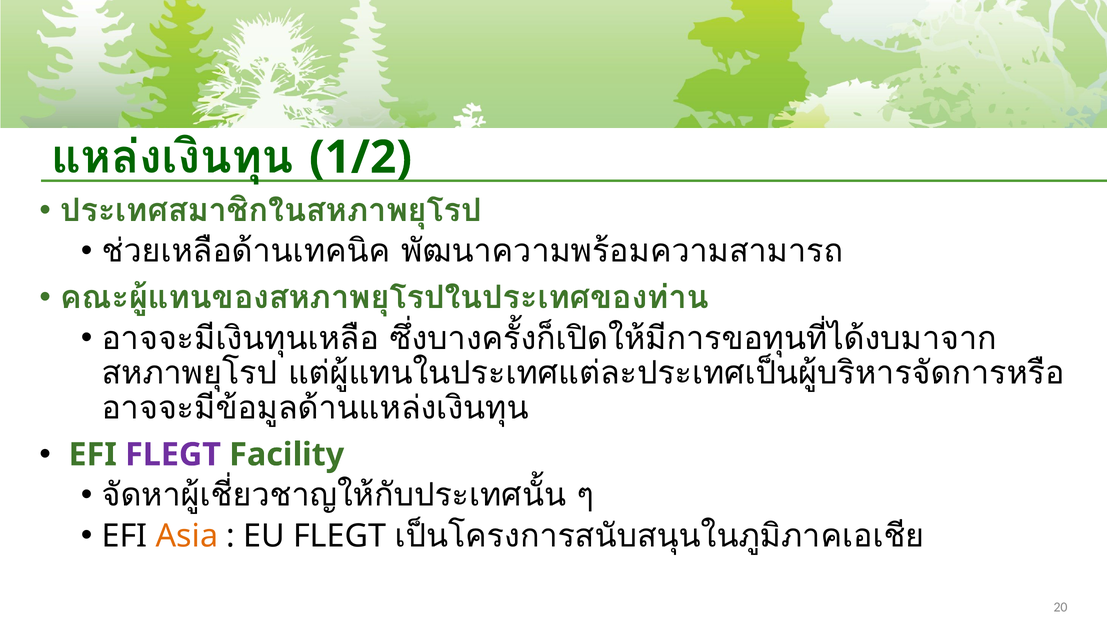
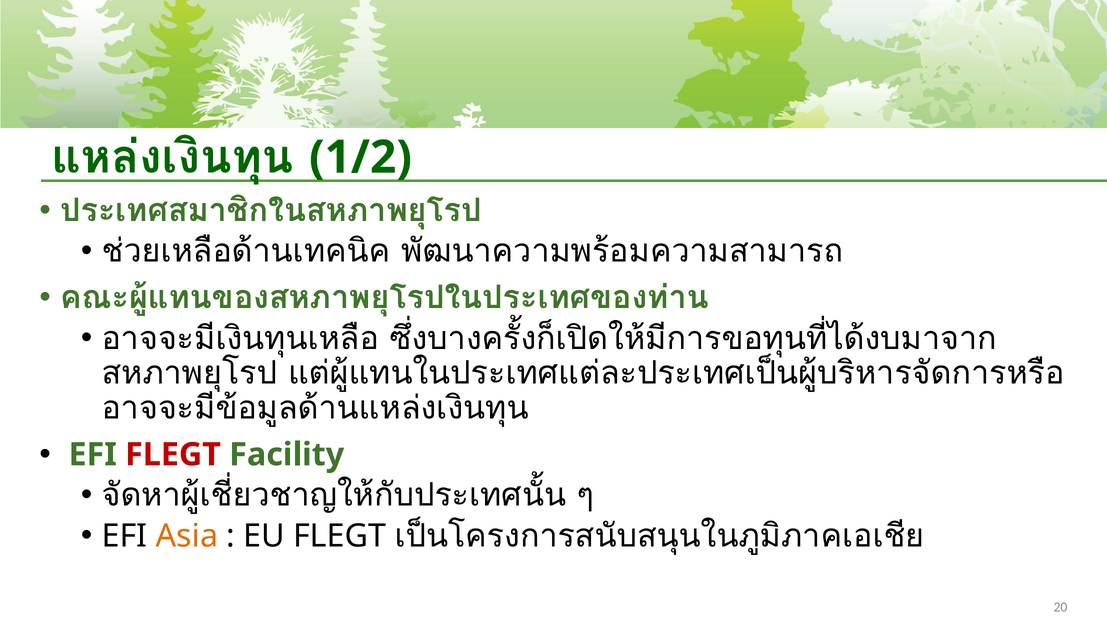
FLEGT at (173, 454) colour: purple -> red
